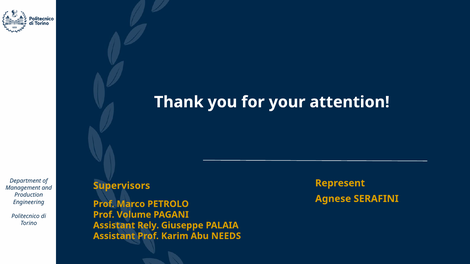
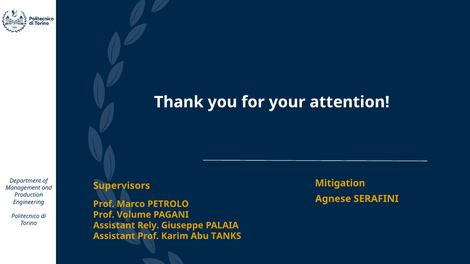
Represent: Represent -> Mitigation
NEEDS: NEEDS -> TANKS
